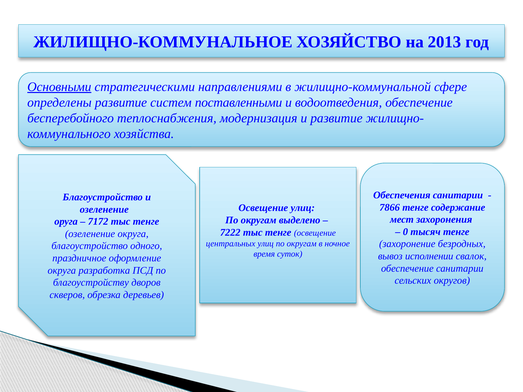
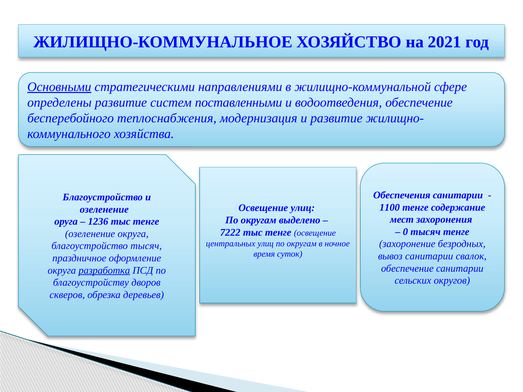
2013: 2013 -> 2021
7866: 7866 -> 1100
7172: 7172 -> 1236
благоустройство одного: одного -> тысяч
вывоз исполнении: исполнении -> санитарии
разработка underline: none -> present
